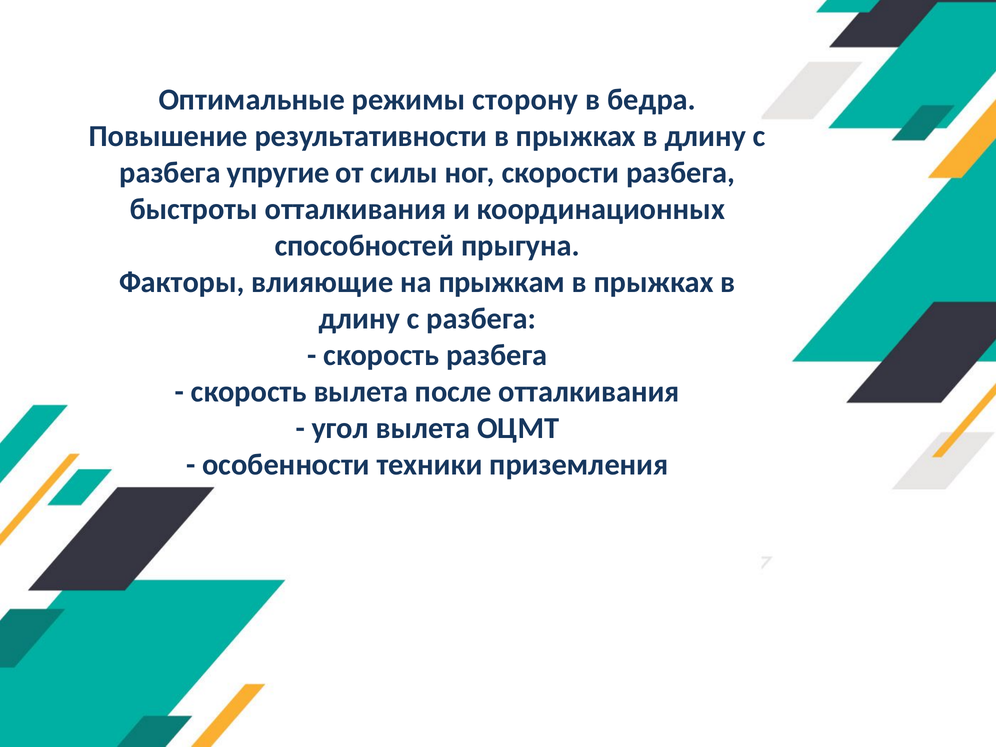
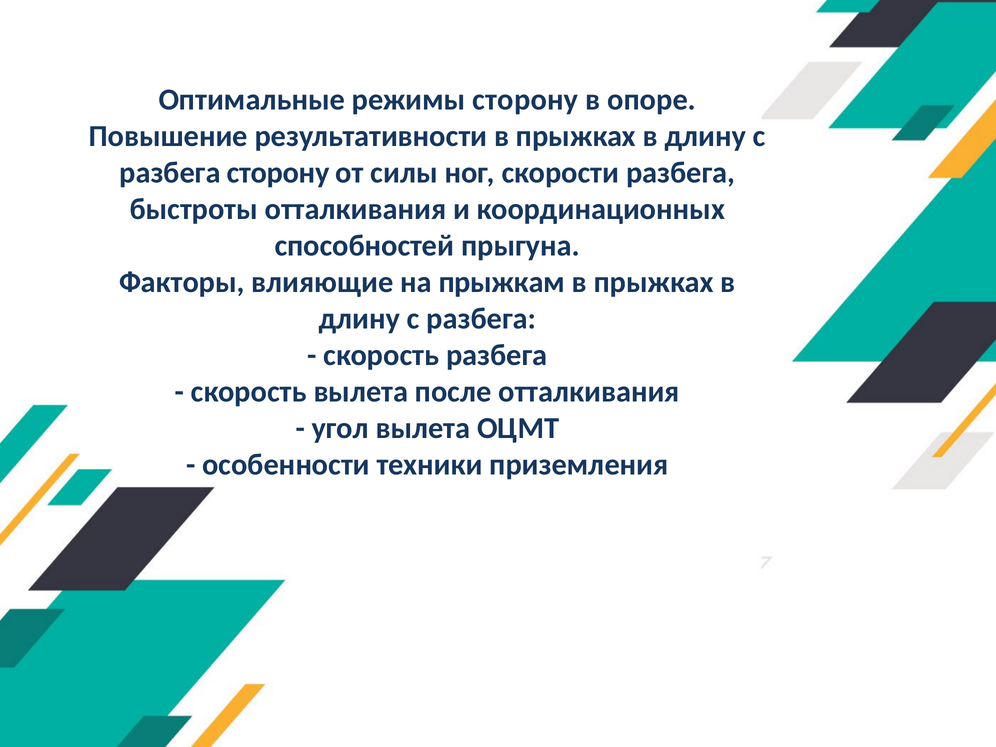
бедра: бедра -> опоре
разбега упругие: упругие -> сторону
